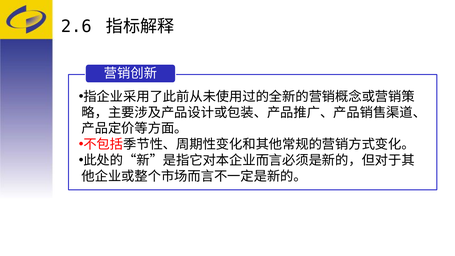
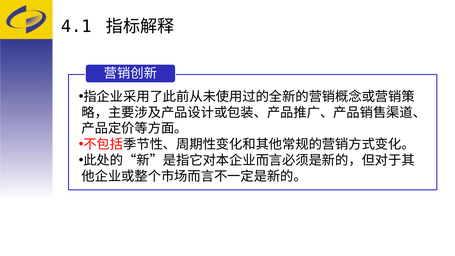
2.6: 2.6 -> 4.1
